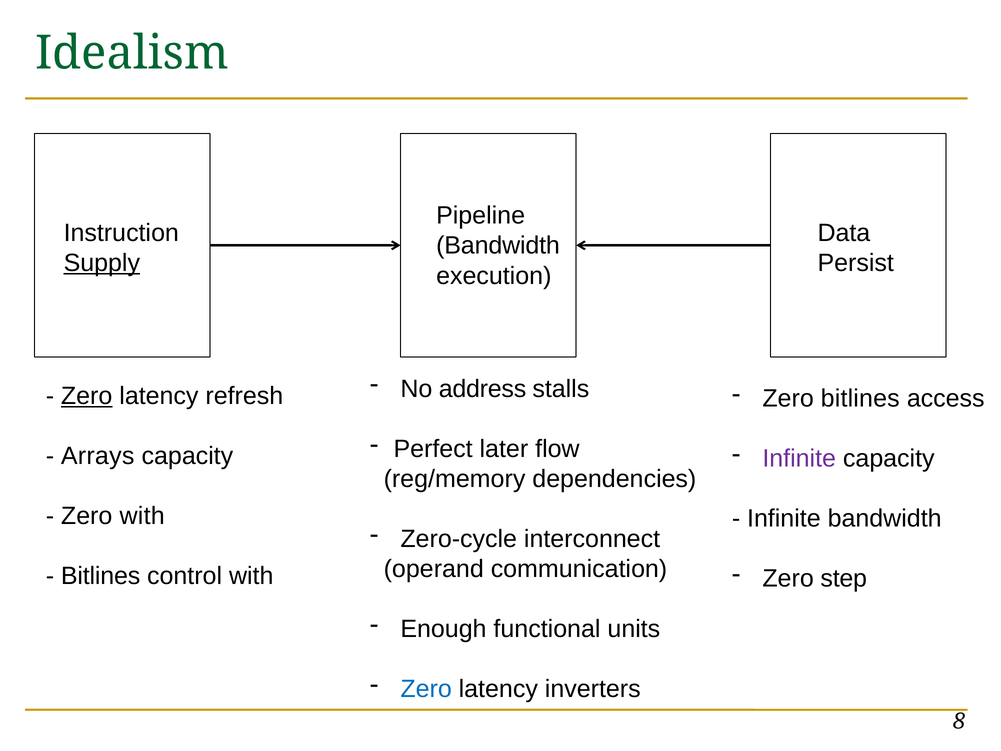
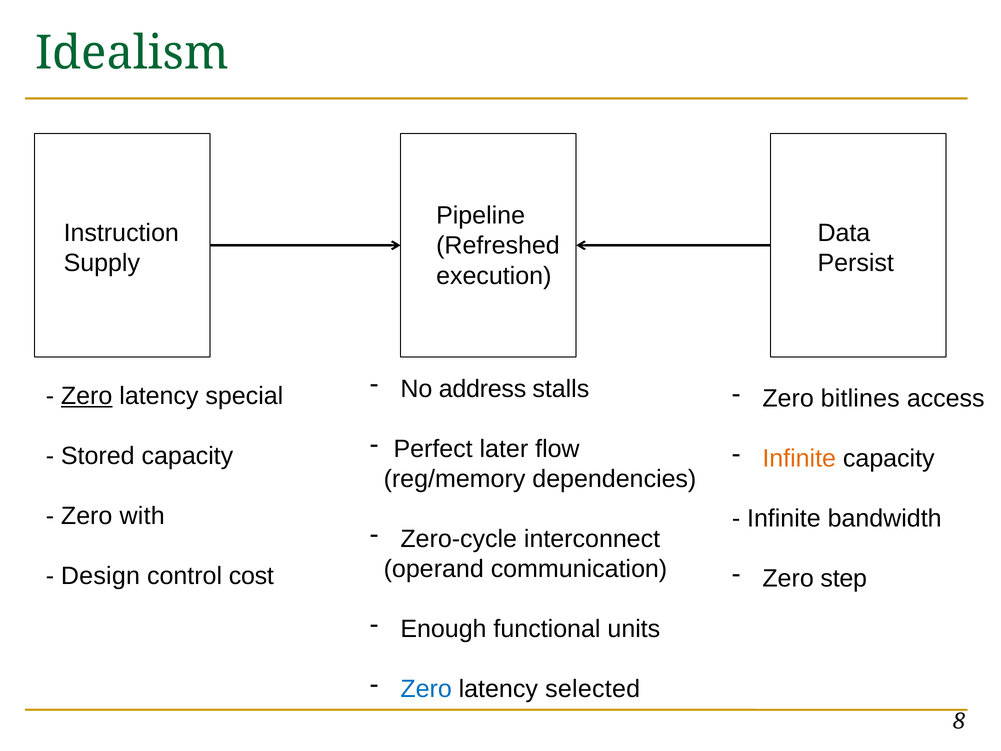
Bandwidth at (498, 246): Bandwidth -> Refreshed
Supply underline: present -> none
refresh: refresh -> special
Arrays: Arrays -> Stored
Infinite at (799, 458) colour: purple -> orange
Bitlines at (101, 576): Bitlines -> Design
control with: with -> cost
inverters: inverters -> selected
